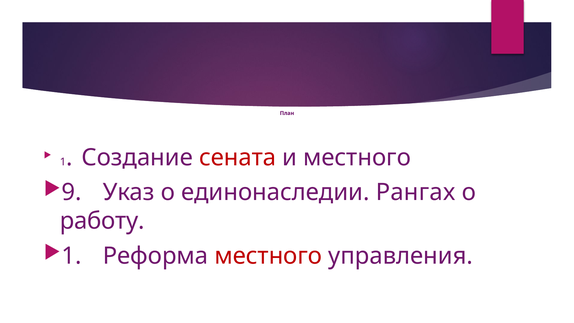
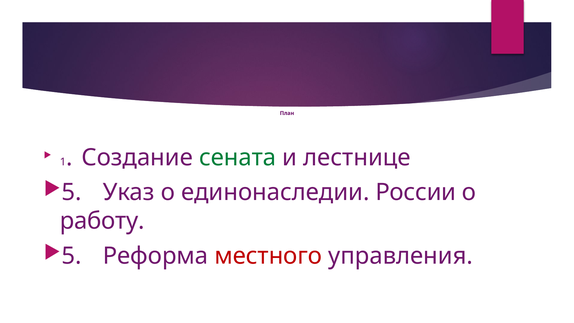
сената colour: red -> green
и местного: местного -> лестнице
9 at (72, 192): 9 -> 5
Рангах: Рангах -> России
1 at (72, 256): 1 -> 5
